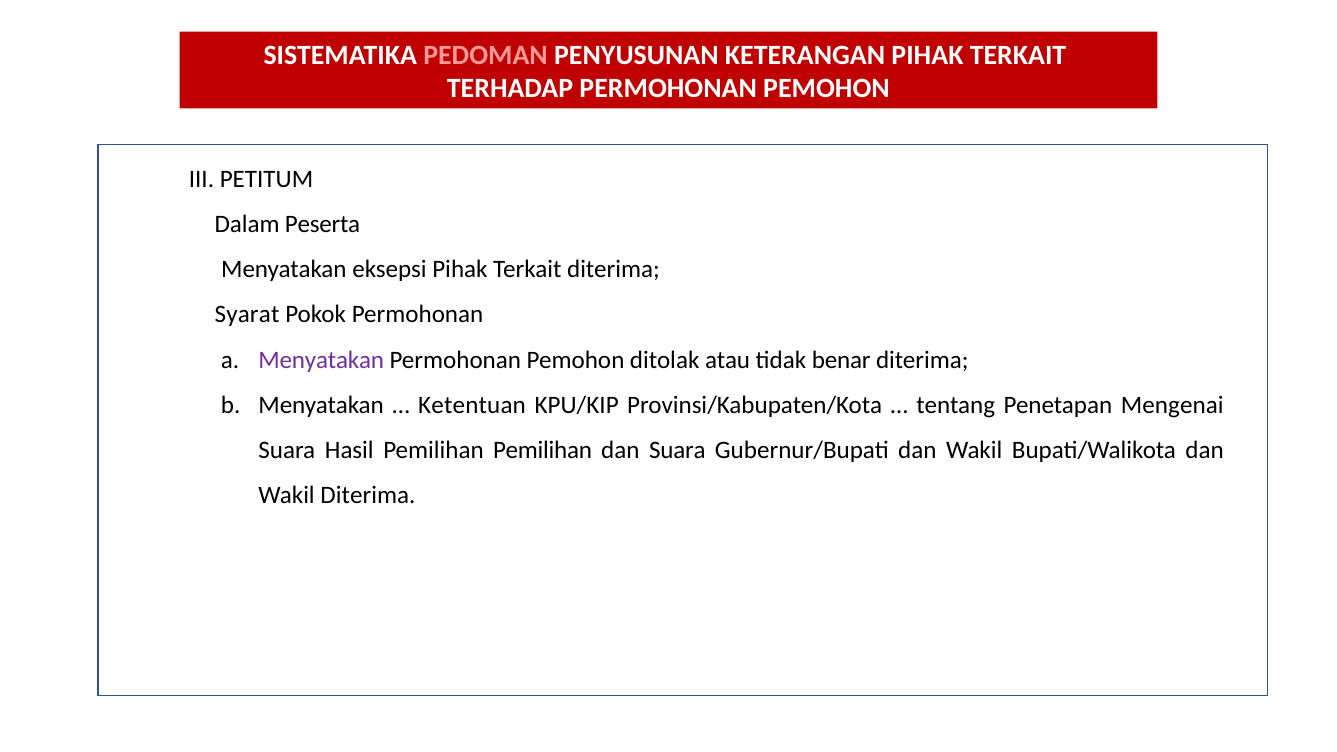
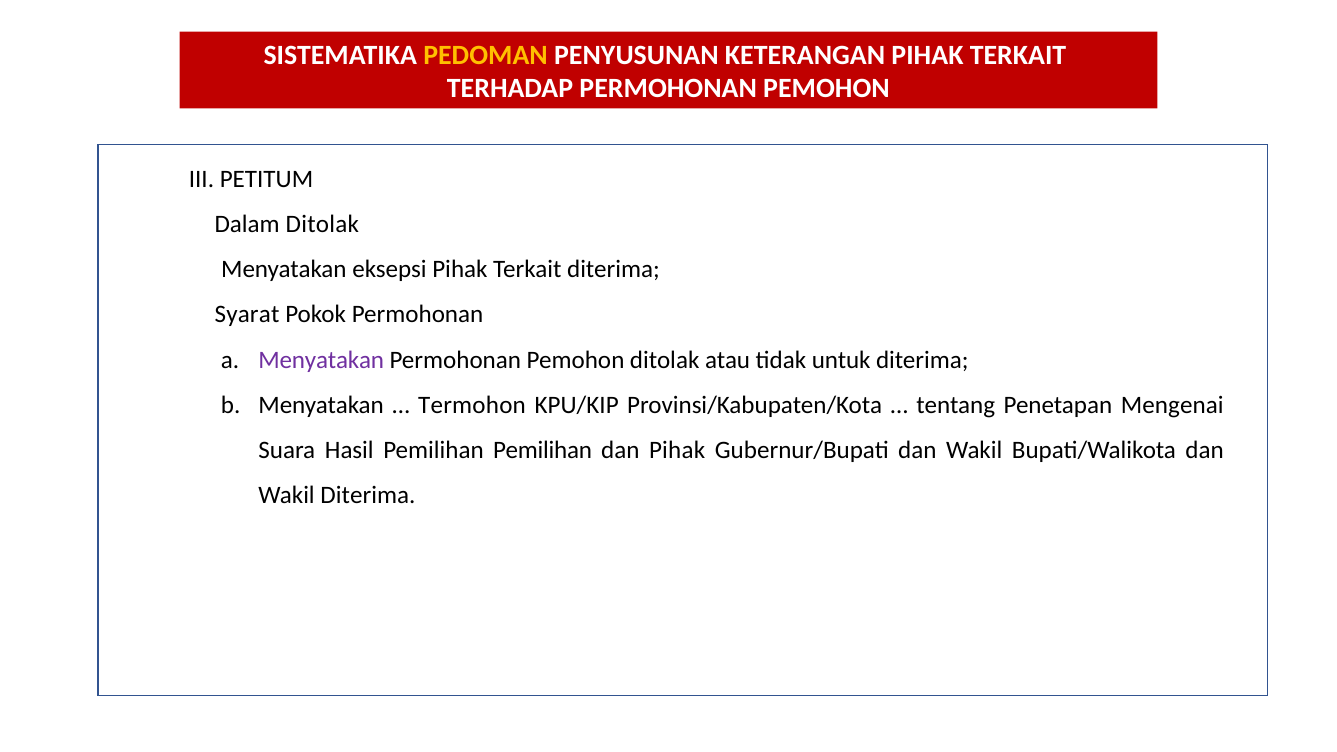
PEDOMAN colour: pink -> yellow
Dalam Peserta: Peserta -> Ditolak
benar: benar -> untuk
Ketentuan: Ketentuan -> Termohon
dan Suara: Suara -> Pihak
